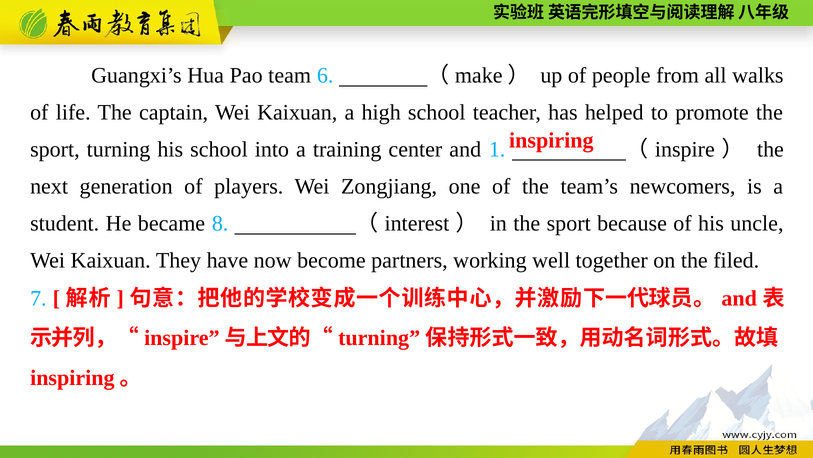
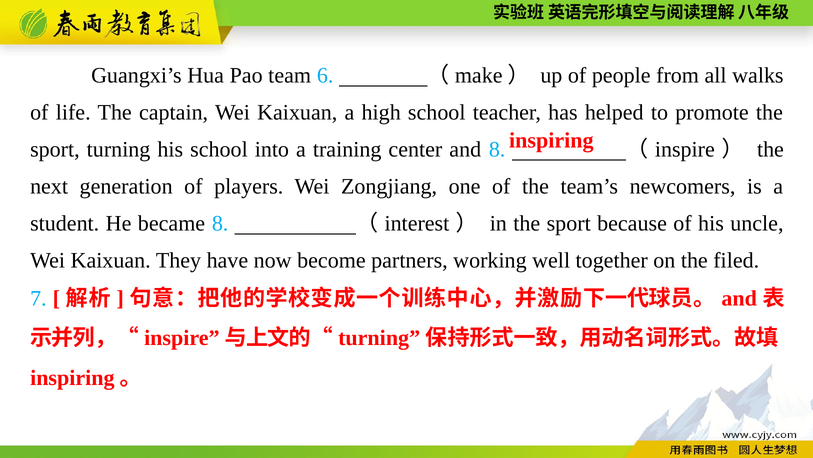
and 1: 1 -> 8
